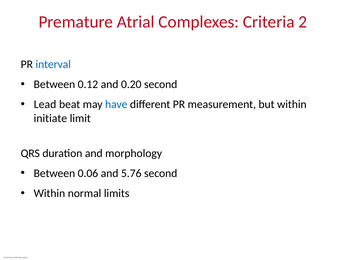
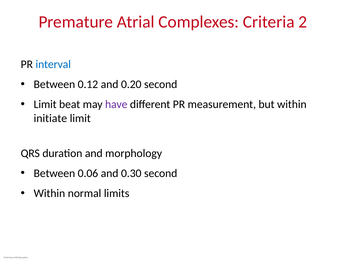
Lead at (45, 104): Lead -> Limit
have colour: blue -> purple
5.76: 5.76 -> 0.30
